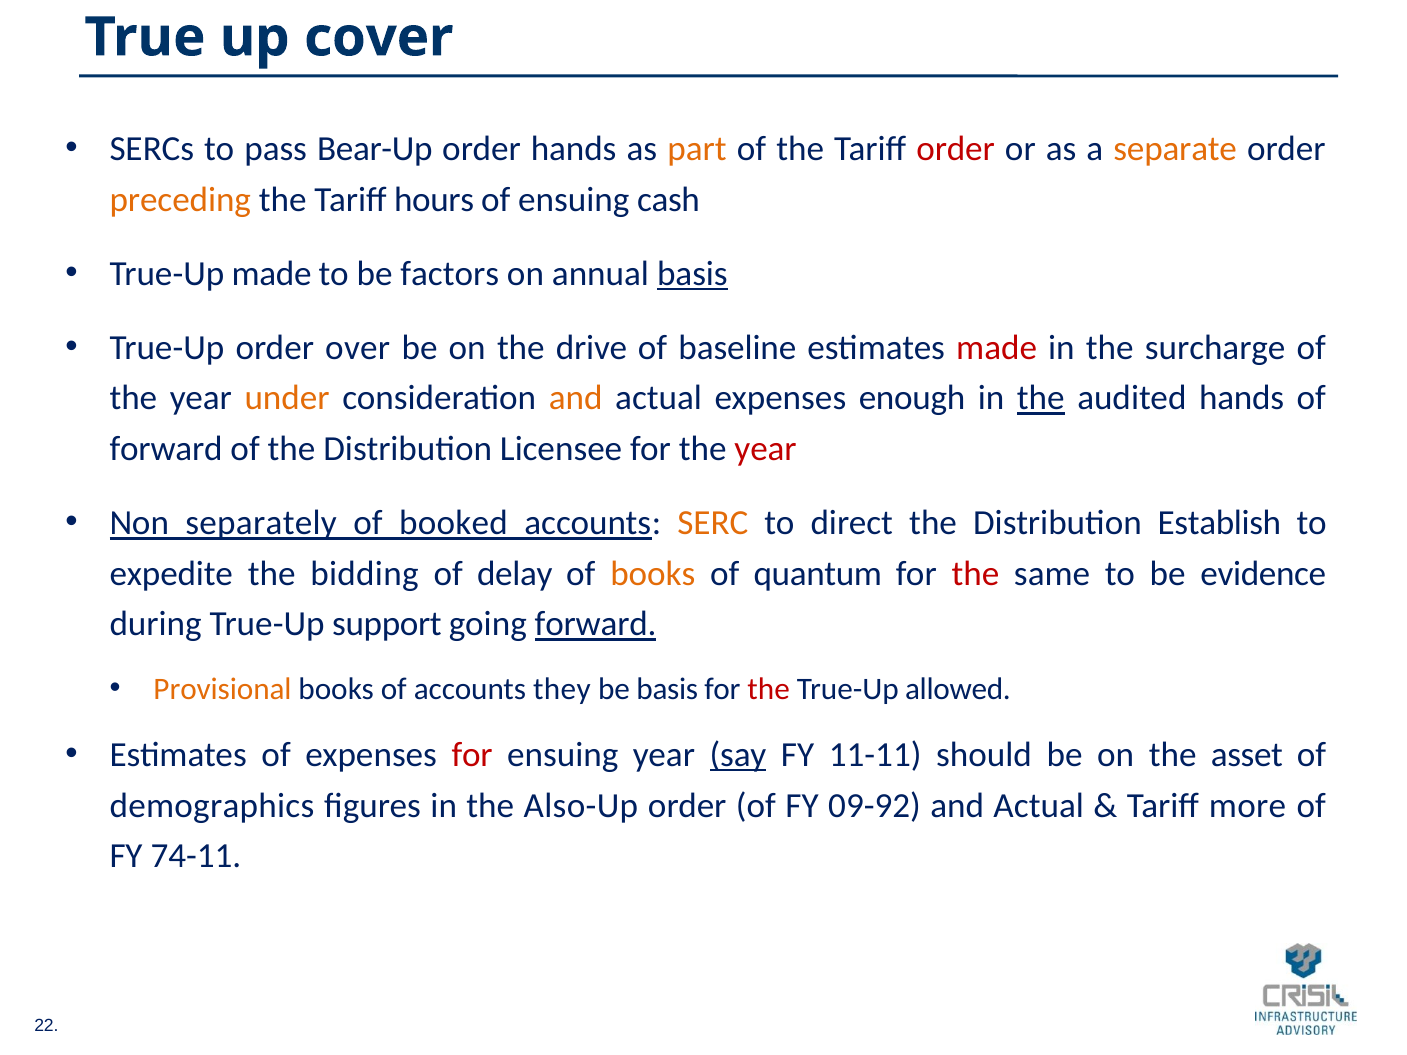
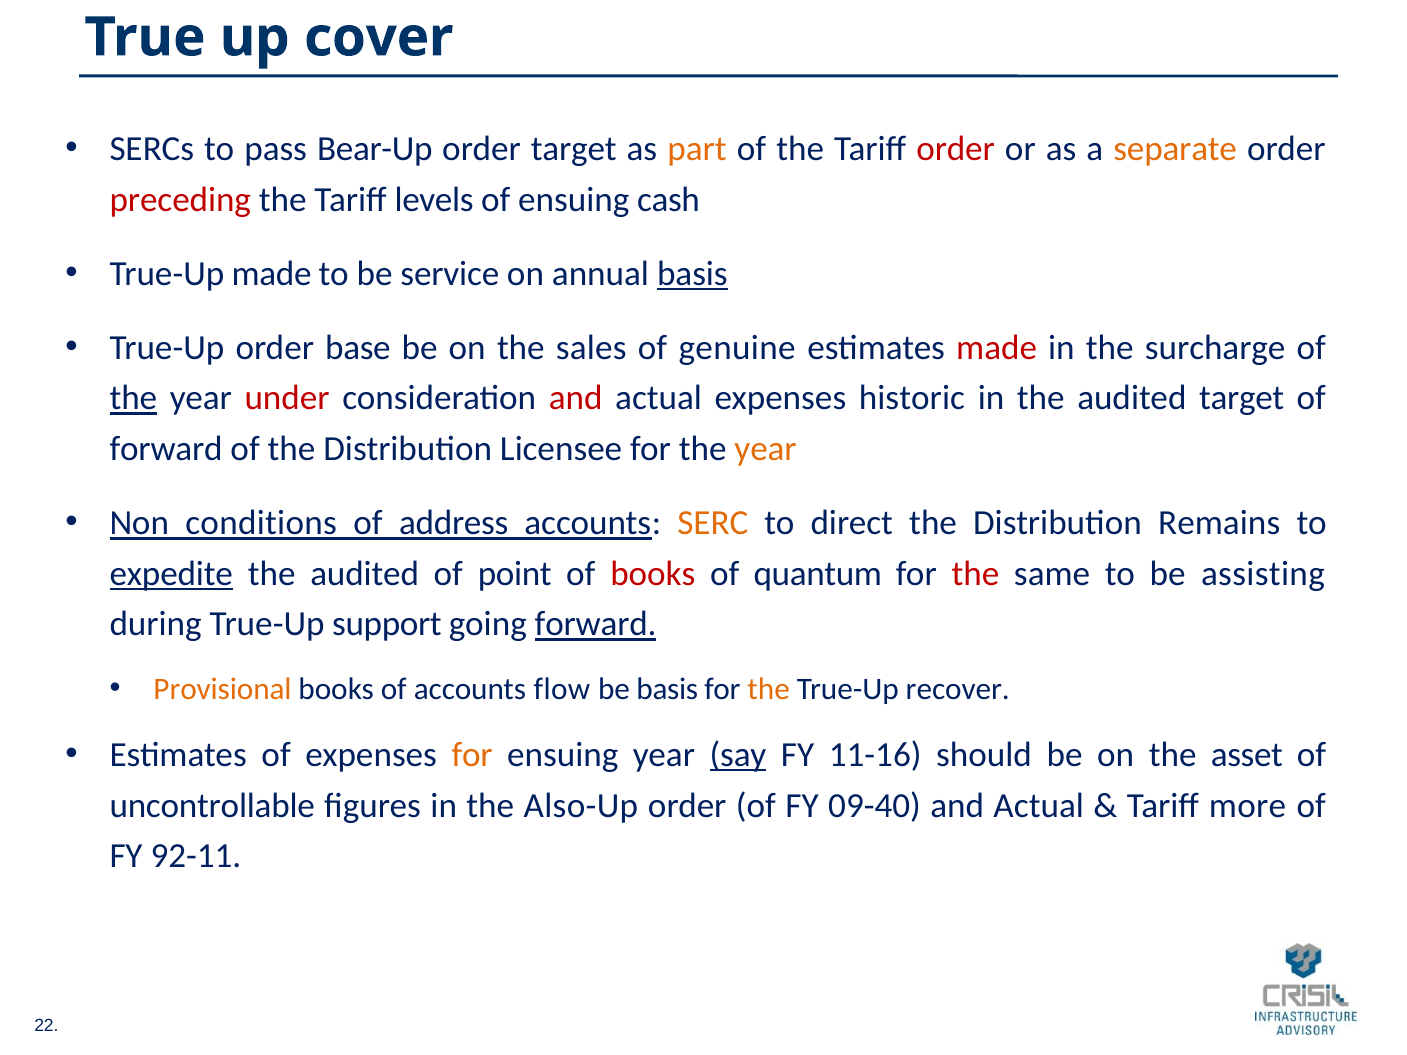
order hands: hands -> target
preceding colour: orange -> red
hours: hours -> levels
factors: factors -> service
over: over -> base
drive: drive -> sales
baseline: baseline -> genuine
the at (133, 398) underline: none -> present
under colour: orange -> red
and at (576, 398) colour: orange -> red
enough: enough -> historic
the at (1041, 398) underline: present -> none
audited hands: hands -> target
year at (766, 449) colour: red -> orange
separately: separately -> conditions
booked: booked -> address
Establish: Establish -> Remains
expedite underline: none -> present
bidding at (364, 574): bidding -> audited
delay: delay -> point
books at (653, 574) colour: orange -> red
evidence: evidence -> assisting
they: they -> flow
the at (769, 689) colour: red -> orange
allowed: allowed -> recover
for at (472, 755) colour: red -> orange
11-11: 11-11 -> 11-16
demographics: demographics -> uncontrollable
09-92: 09-92 -> 09-40
74-11: 74-11 -> 92-11
